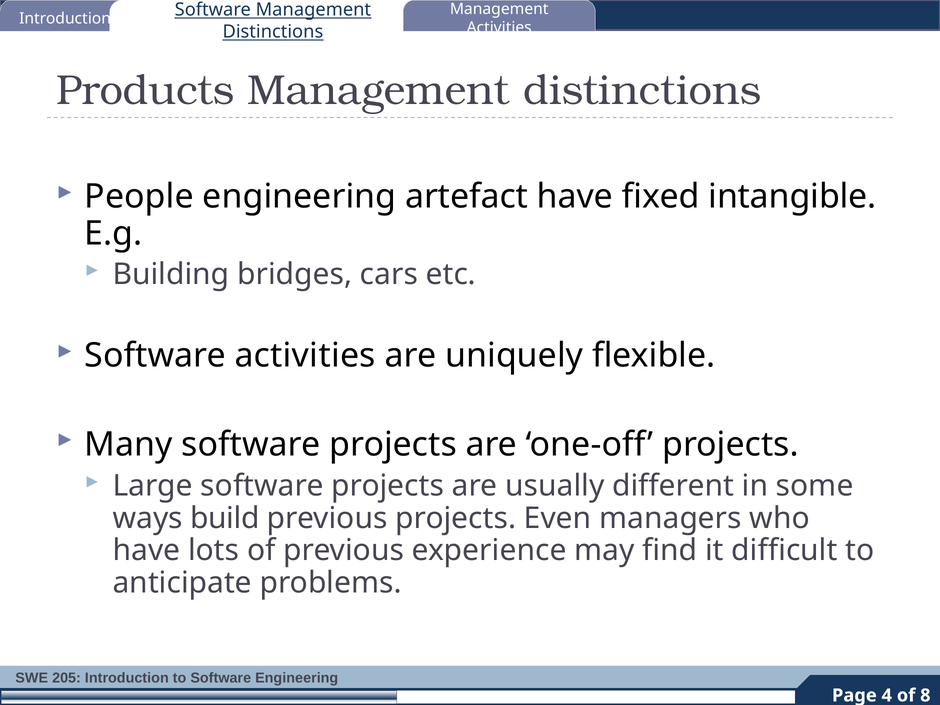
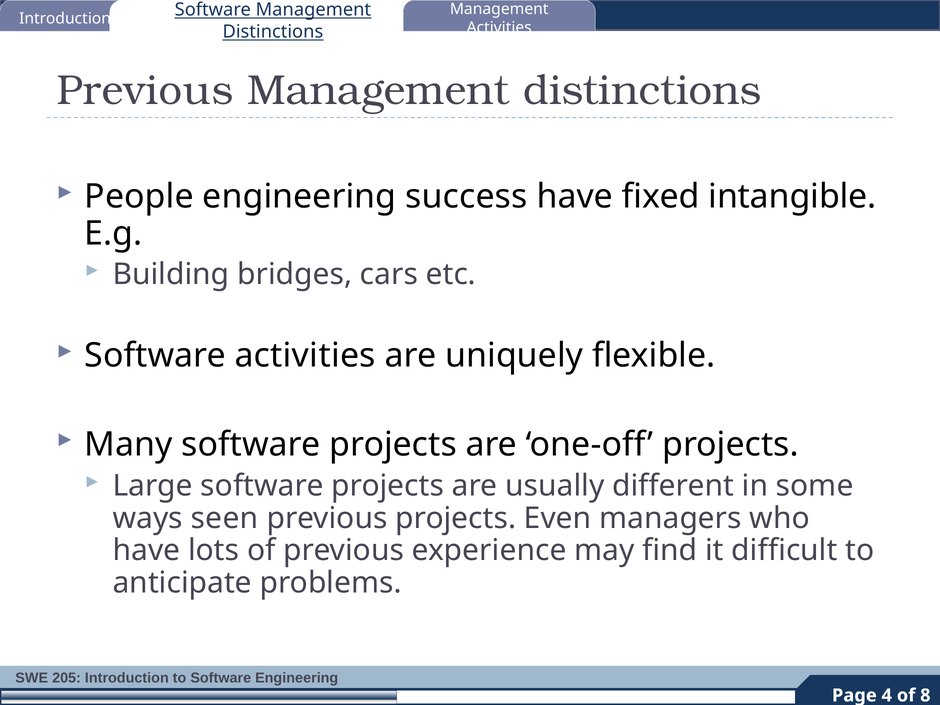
Products at (145, 91): Products -> Previous
artefact: artefact -> success
build: build -> seen
